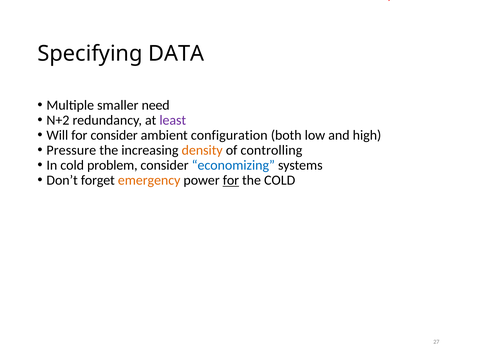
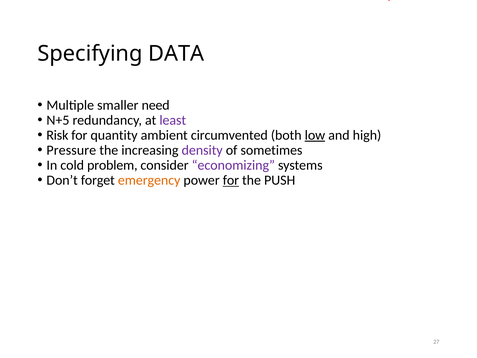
N+2: N+2 -> N+5
Will: Will -> Risk
for consider: consider -> quantity
configuration: configuration -> circumvented
low underline: none -> present
density colour: orange -> purple
controlling: controlling -> sometimes
economizing colour: blue -> purple
the COLD: COLD -> PUSH
